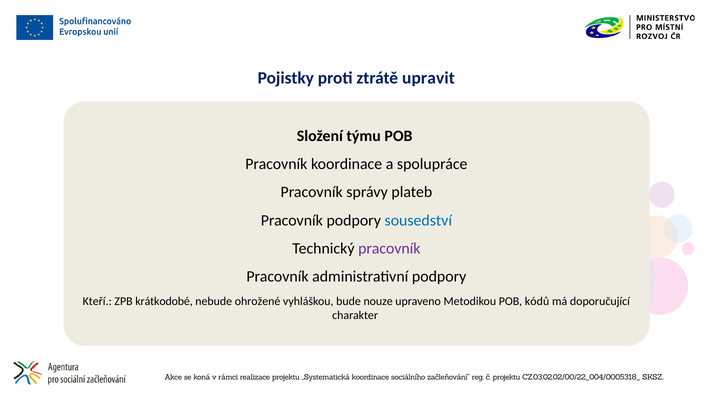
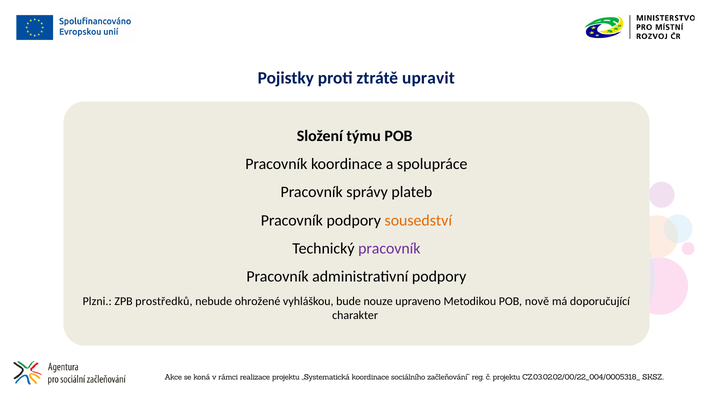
sousedství colour: blue -> orange
Kteří: Kteří -> Plzni
krátkodobé: krátkodobé -> prostředků
kódů: kódů -> nově
